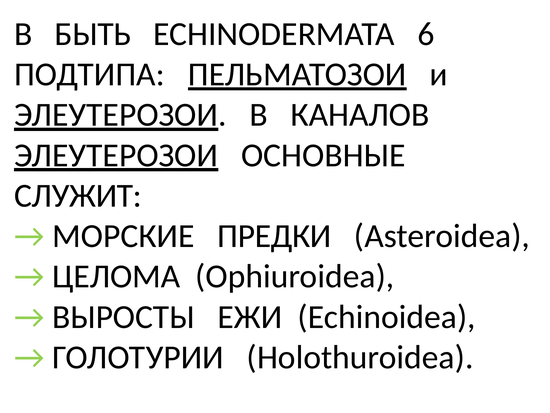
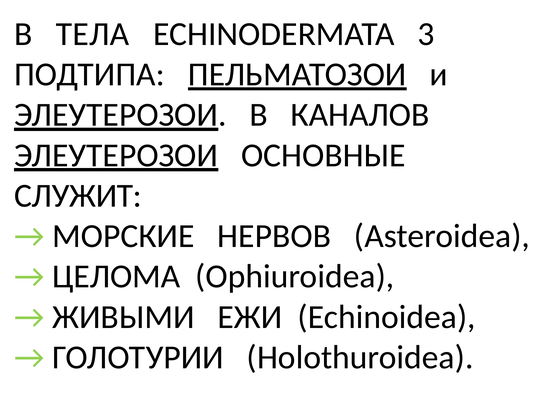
БЫТЬ: БЫТЬ -> ТЕЛА
6: 6 -> 3
ПРЕДКИ: ПРЕДКИ -> НЕРВОВ
ВЫРОСТЫ: ВЫРОСТЫ -> ЖИВЫМИ
